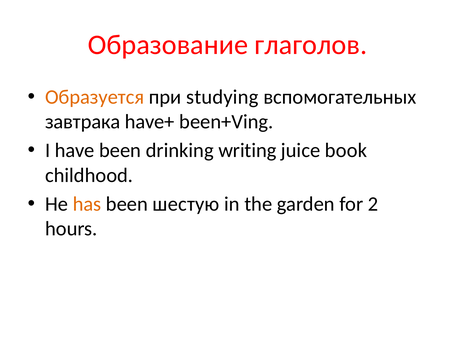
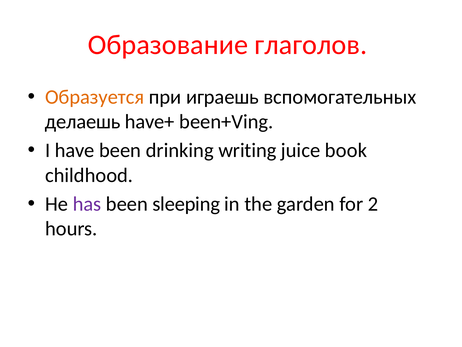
studying: studying -> играешь
завтрака: завтрака -> делаешь
has colour: orange -> purple
шестую: шестую -> sleeping
